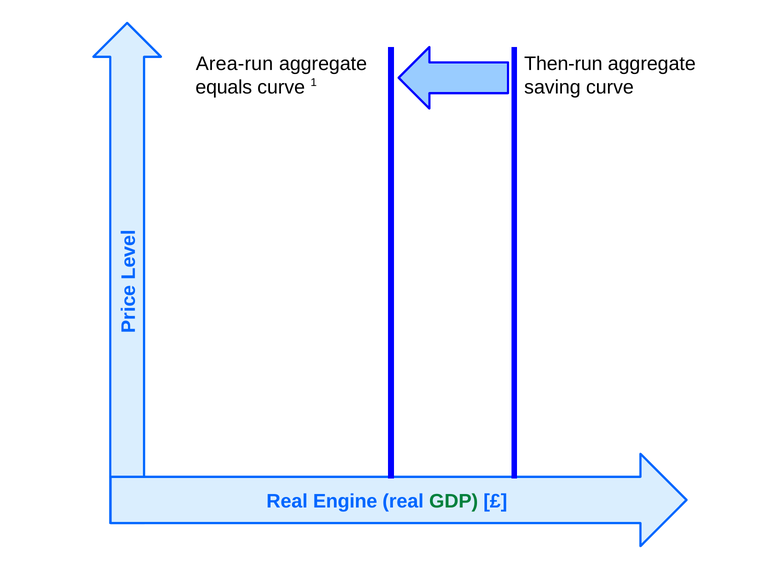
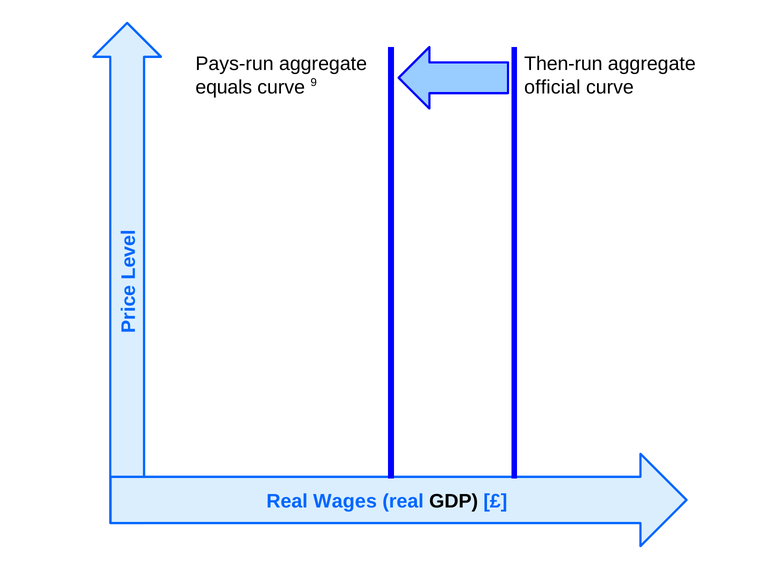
Area-run: Area-run -> Pays-run
1: 1 -> 9
saving: saving -> official
Engine: Engine -> Wages
GDP colour: green -> black
